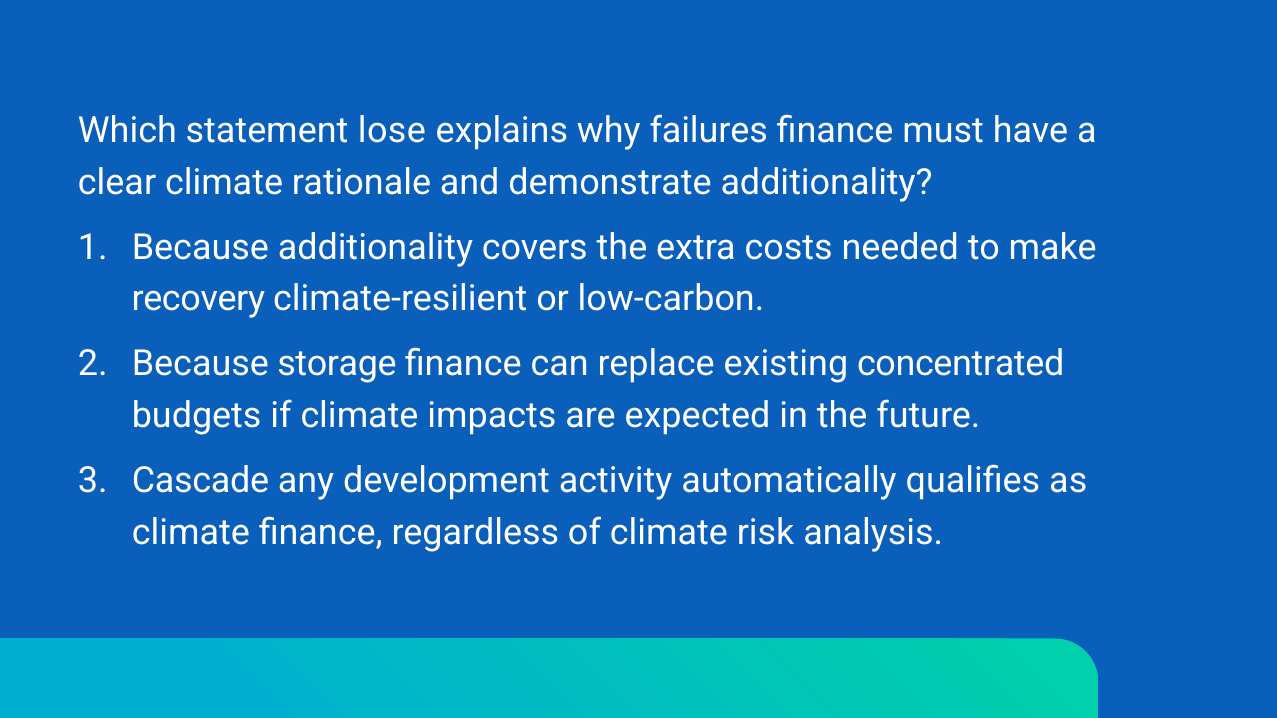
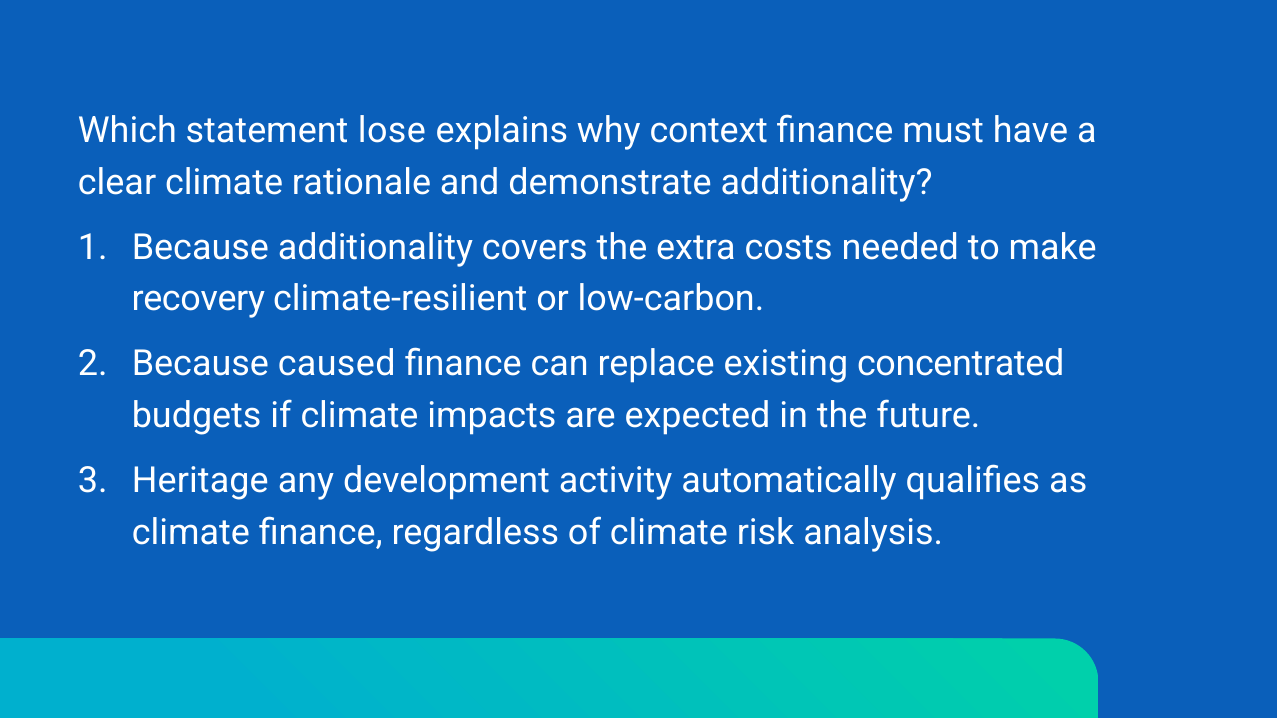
failures: failures -> context
storage: storage -> caused
Cascade: Cascade -> Heritage
